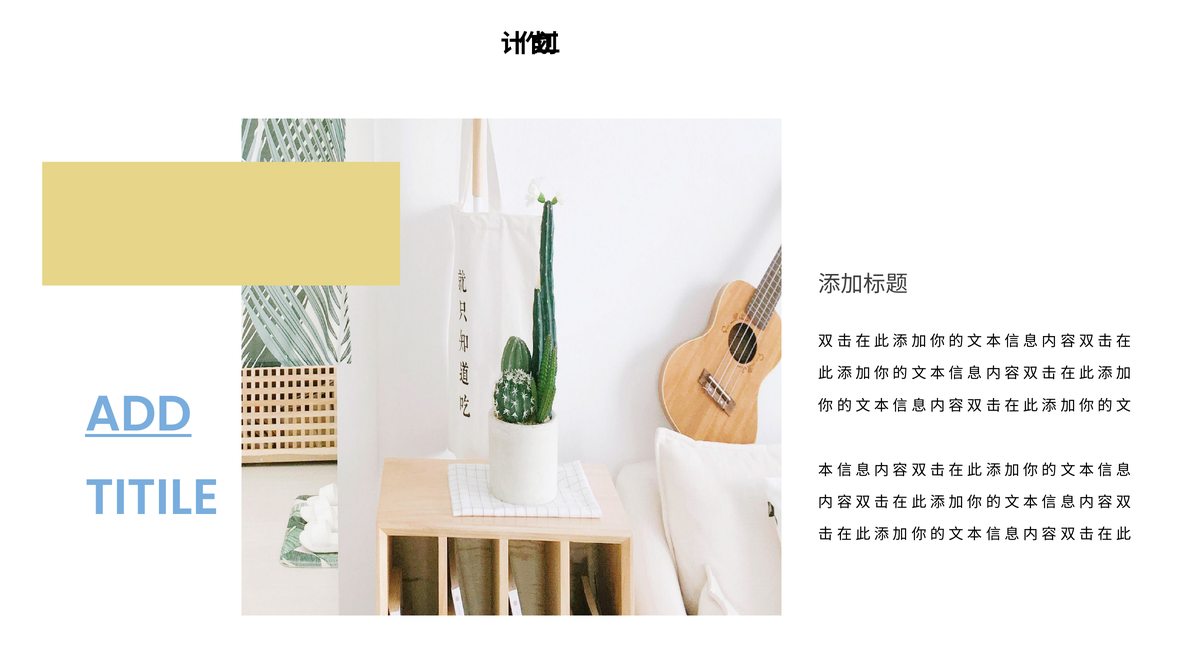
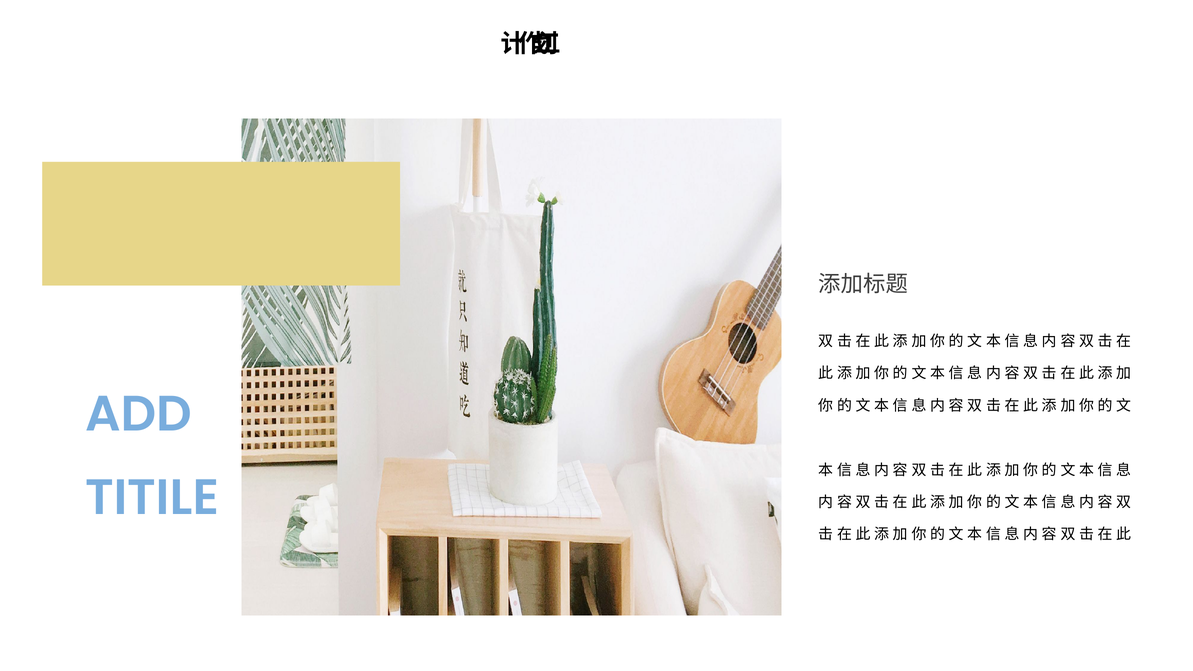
ADD underline: present -> none
